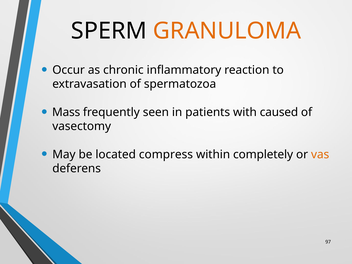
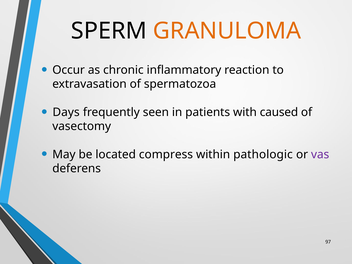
Mass: Mass -> Days
completely: completely -> pathologic
vas colour: orange -> purple
